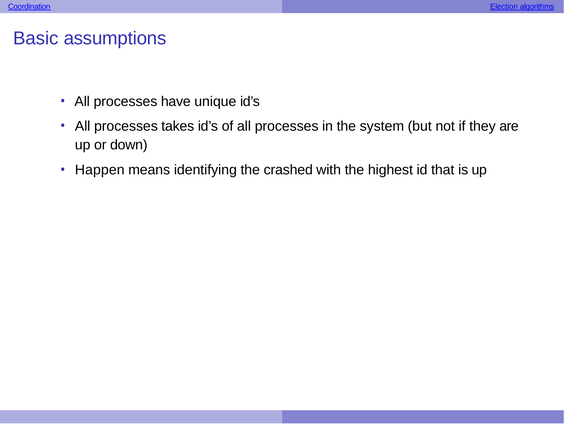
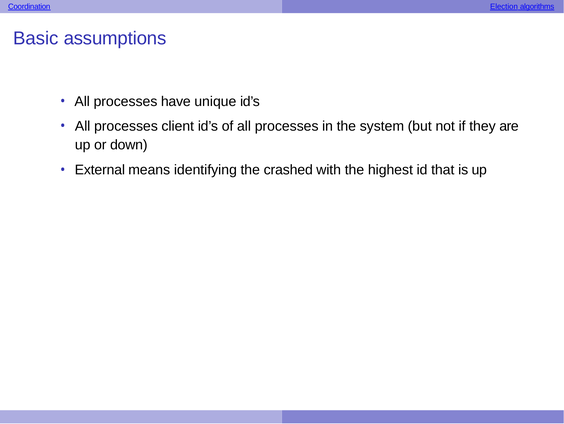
takes: takes -> client
Happen: Happen -> External
